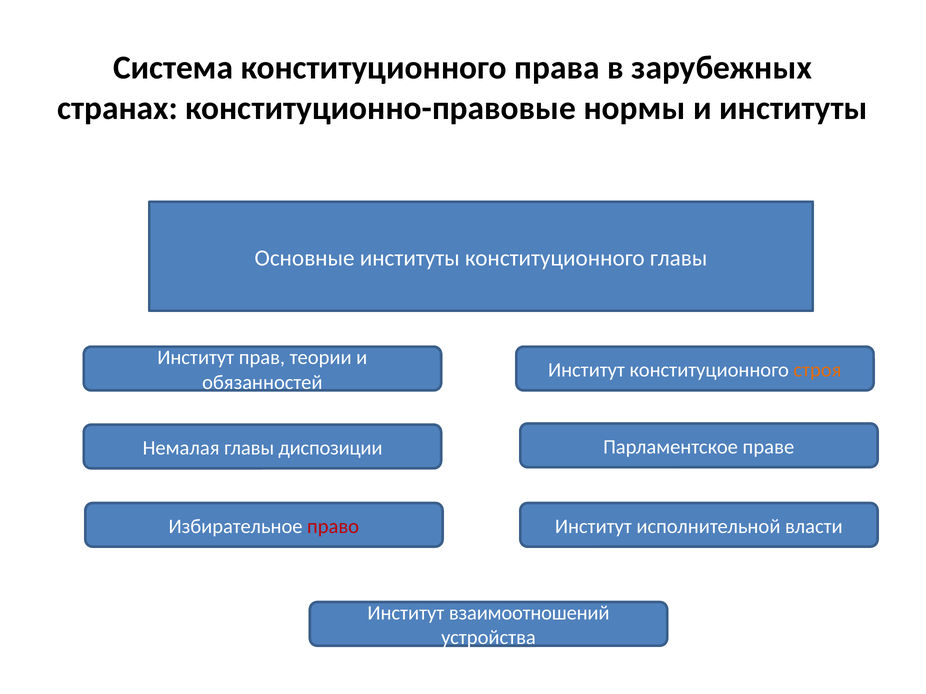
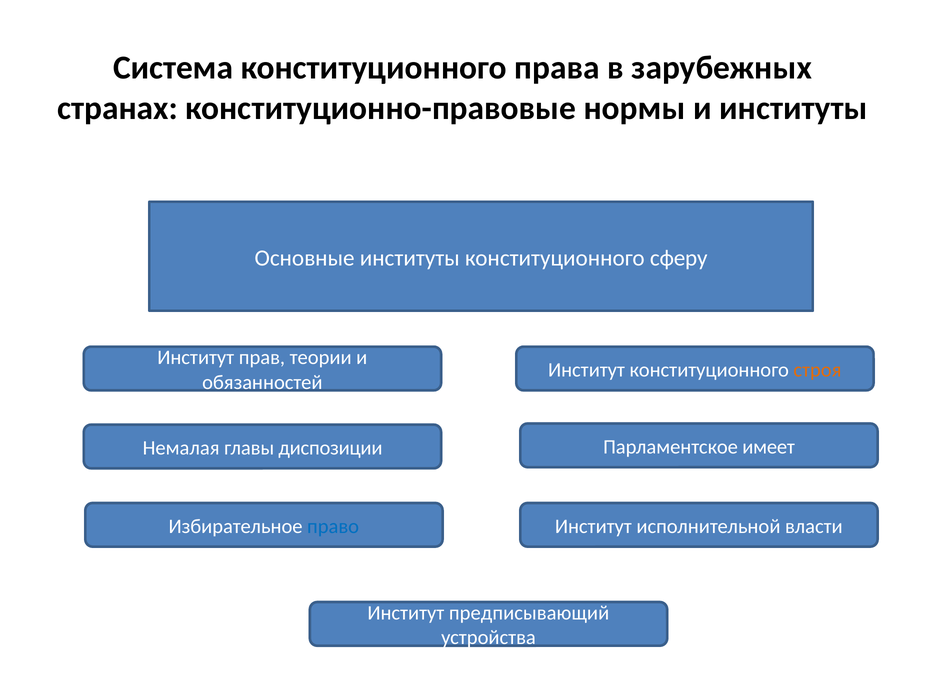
конституционного главы: главы -> сферу
праве: праве -> имеет
право colour: red -> blue
взаимоотношений: взаимоотношений -> предписывающий
